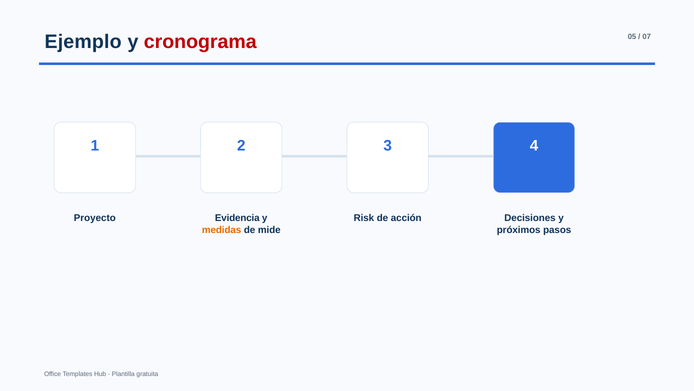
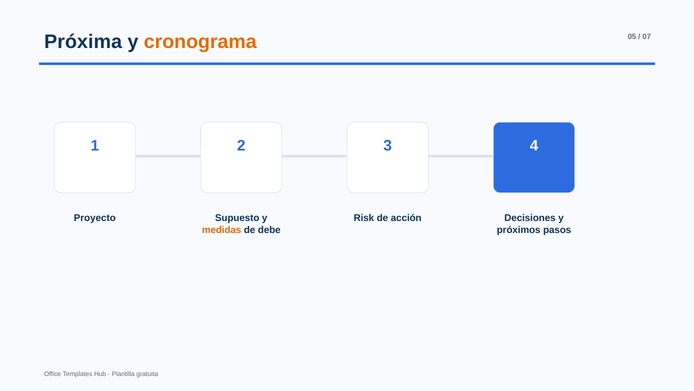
Ejemplo: Ejemplo -> Próxima
cronograma colour: red -> orange
Evidencia: Evidencia -> Supuesto
mide: mide -> debe
